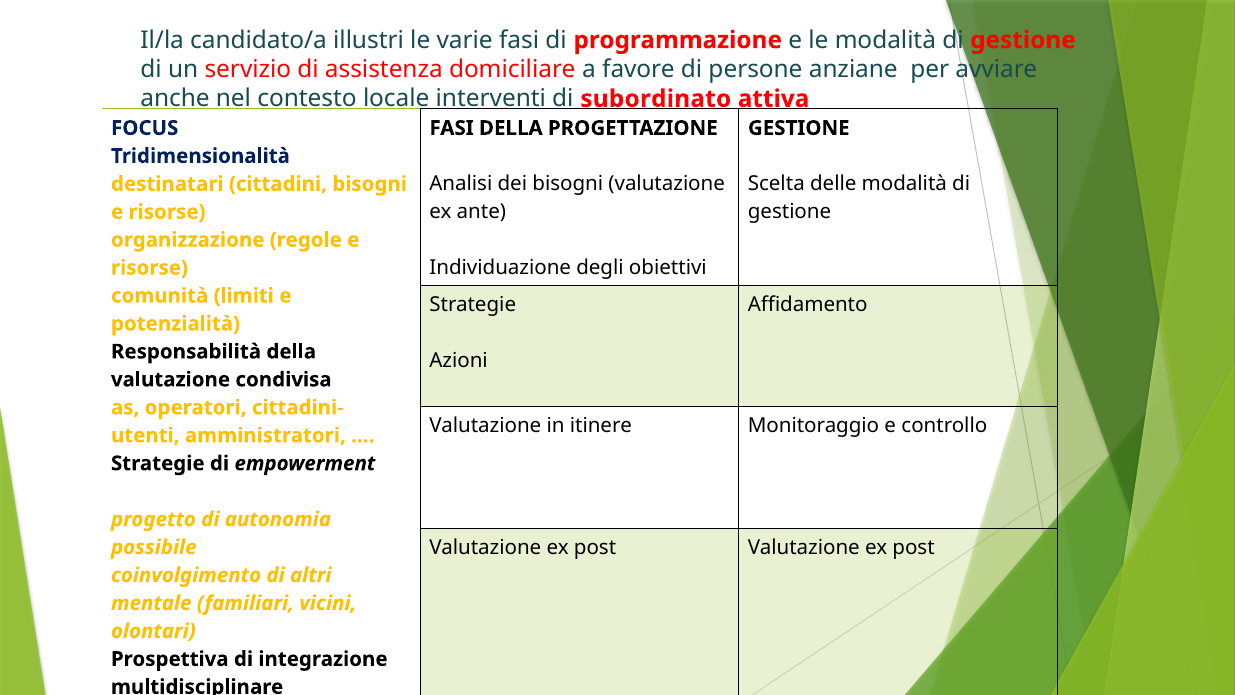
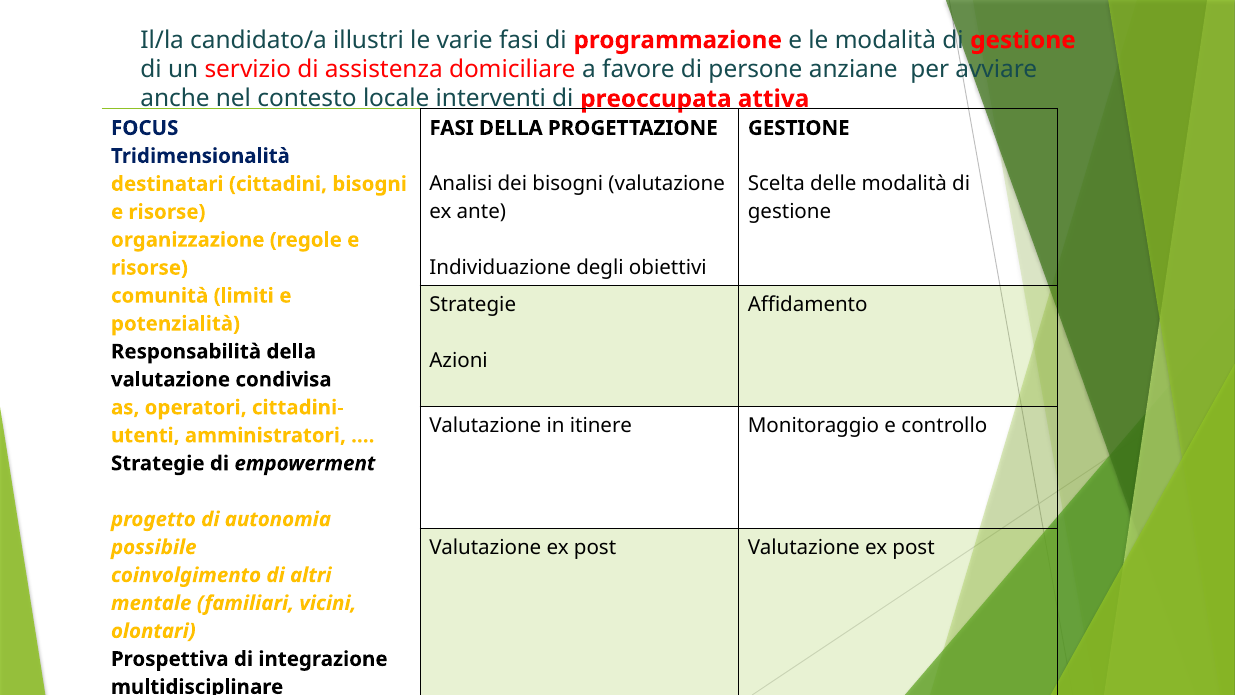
subordinato: subordinato -> preoccupata
